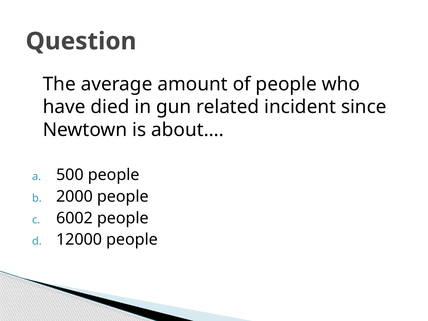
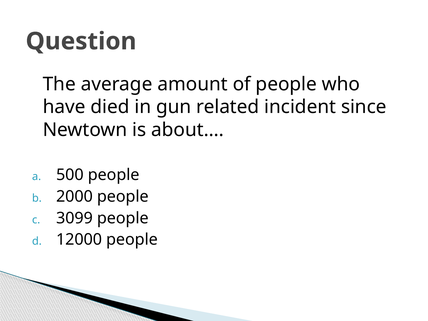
6002: 6002 -> 3099
